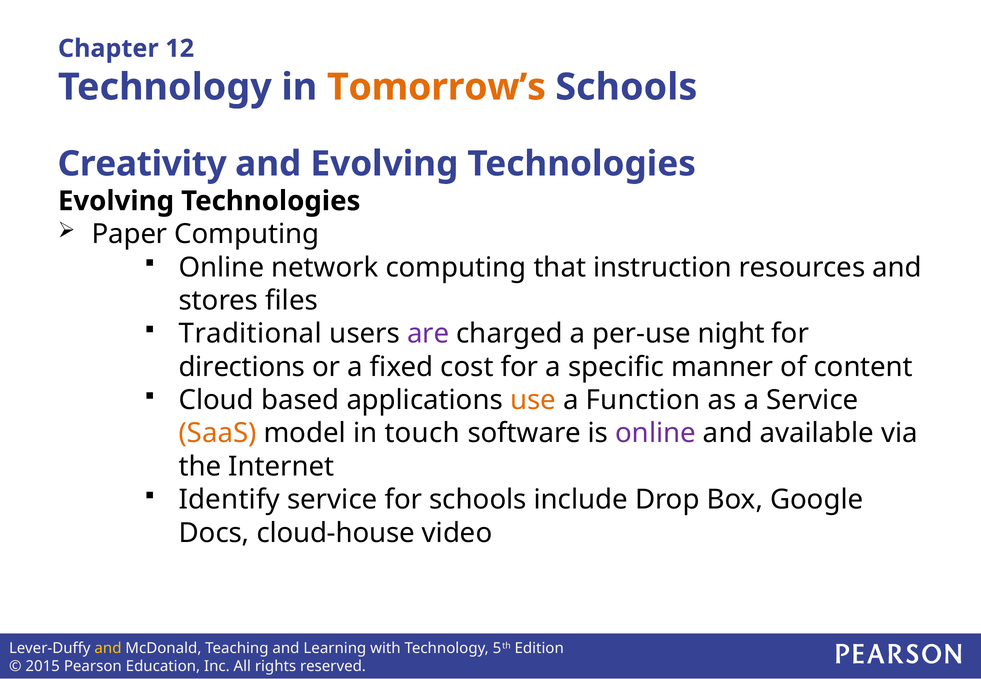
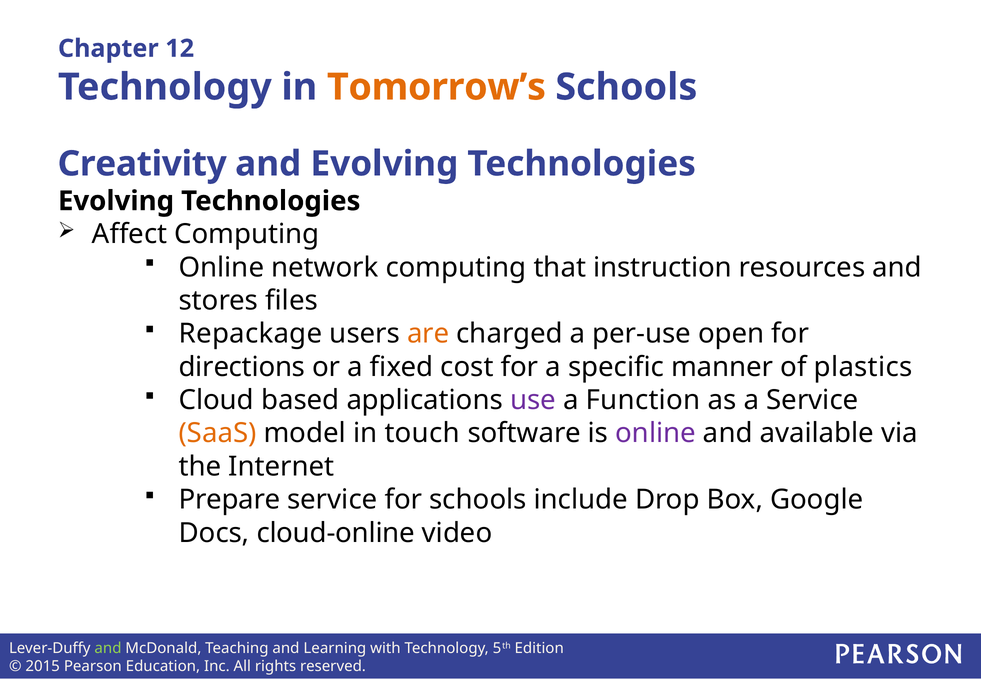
Paper: Paper -> Affect
Traditional: Traditional -> Repackage
are colour: purple -> orange
night: night -> open
content: content -> plastics
use colour: orange -> purple
Identify: Identify -> Prepare
cloud-house: cloud-house -> cloud-online
and at (108, 648) colour: yellow -> light green
